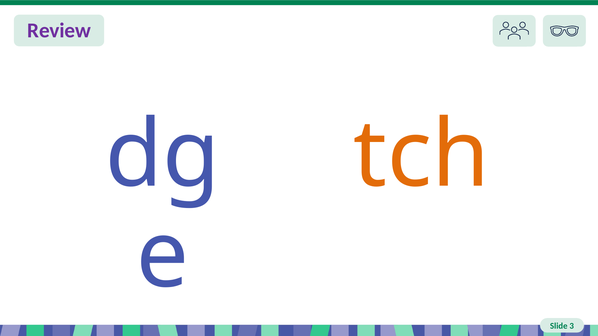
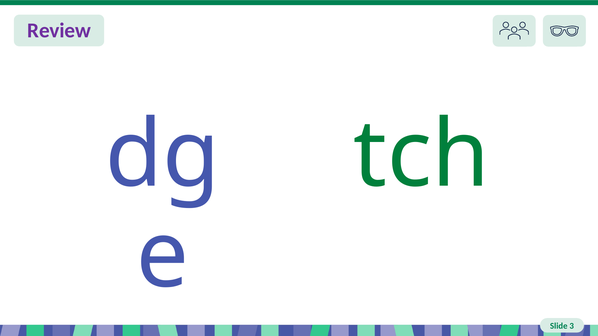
tch colour: orange -> green
